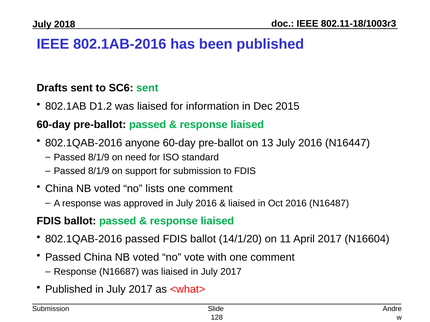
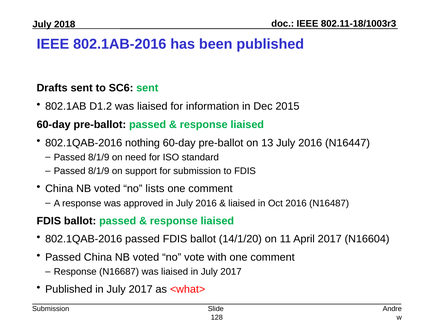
anyone: anyone -> nothing
